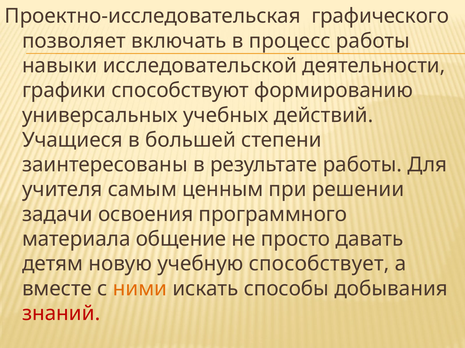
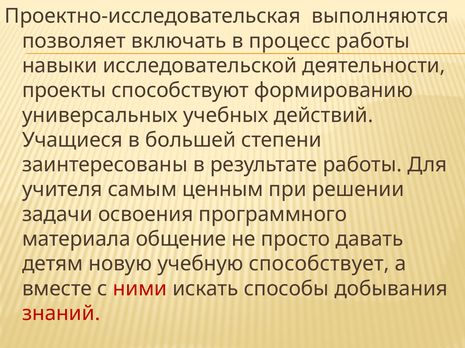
графического: графического -> выполняются
графики: графики -> проекты
ними colour: orange -> red
